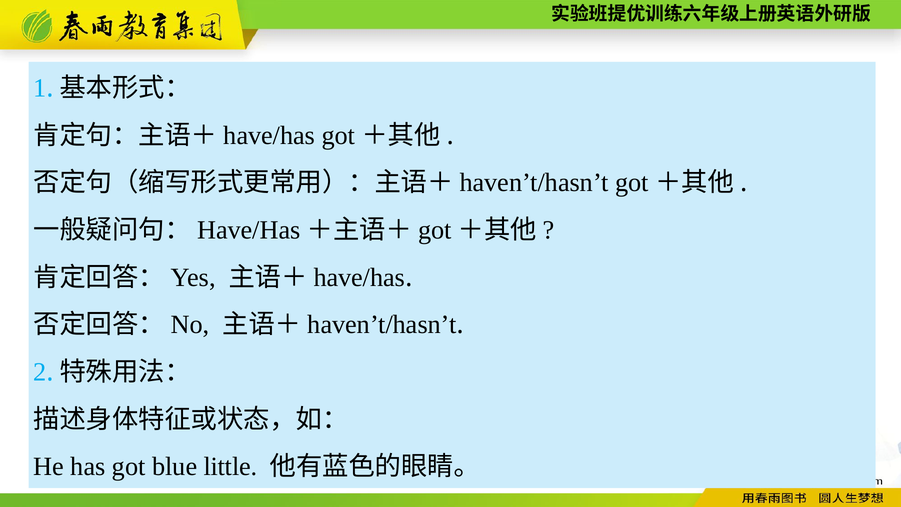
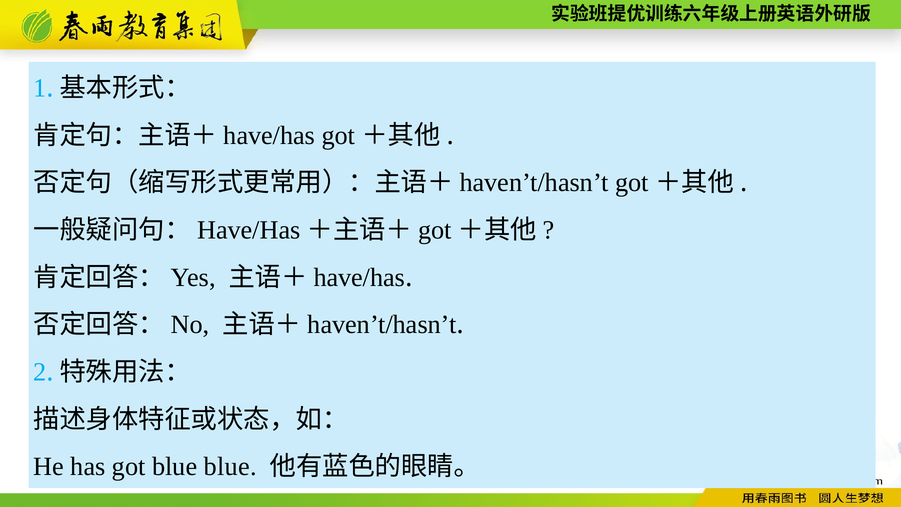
blue little: little -> blue
